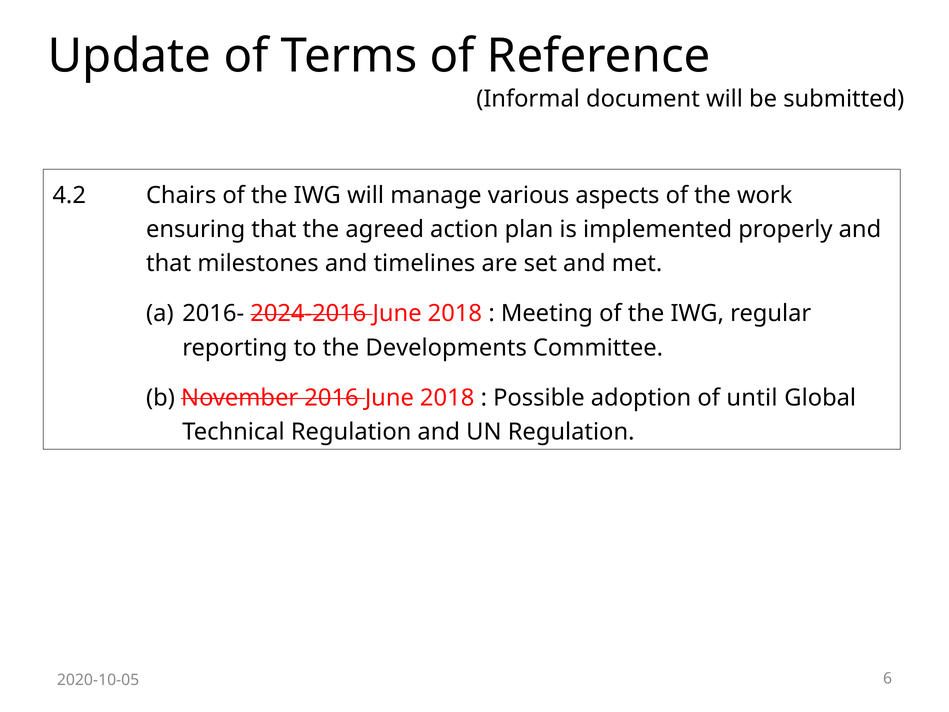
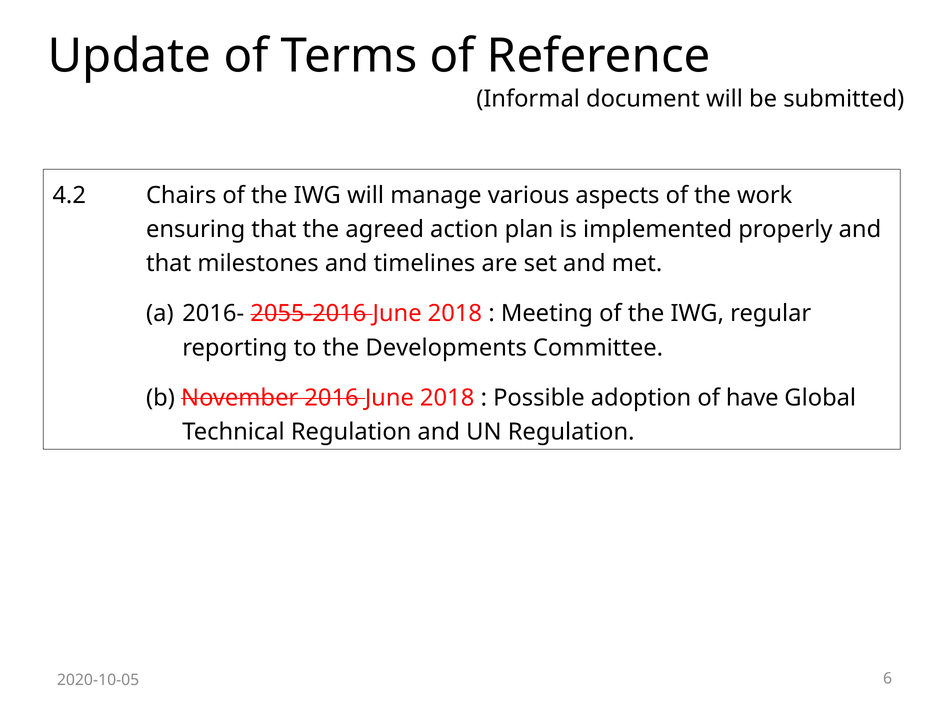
2024-2016: 2024-2016 -> 2055-2016
until: until -> have
